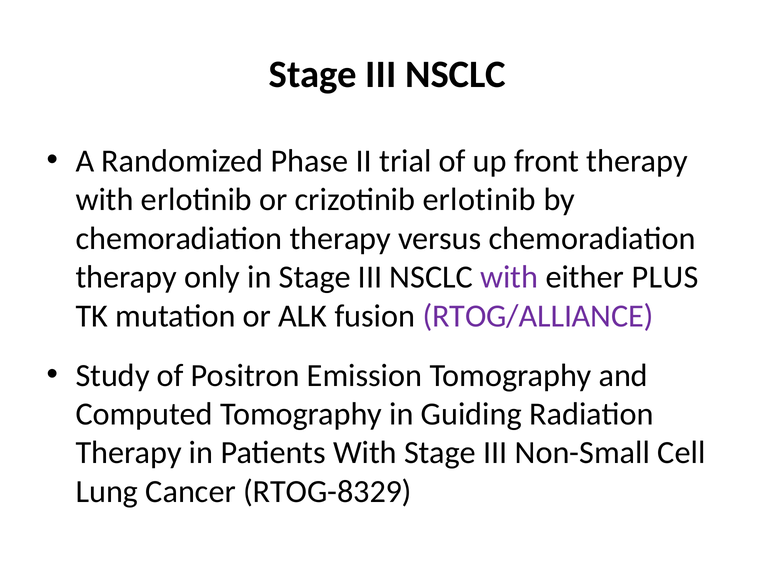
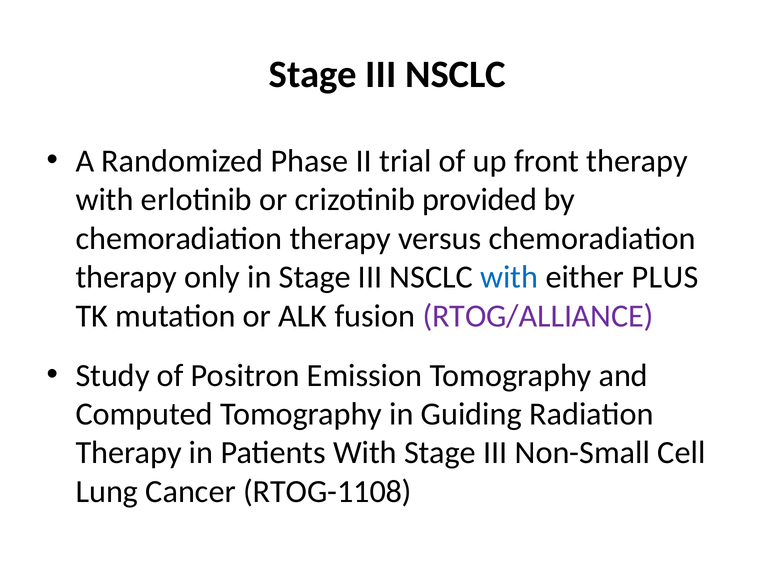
crizotinib erlotinib: erlotinib -> provided
with at (509, 277) colour: purple -> blue
RTOG-8329: RTOG-8329 -> RTOG-1108
